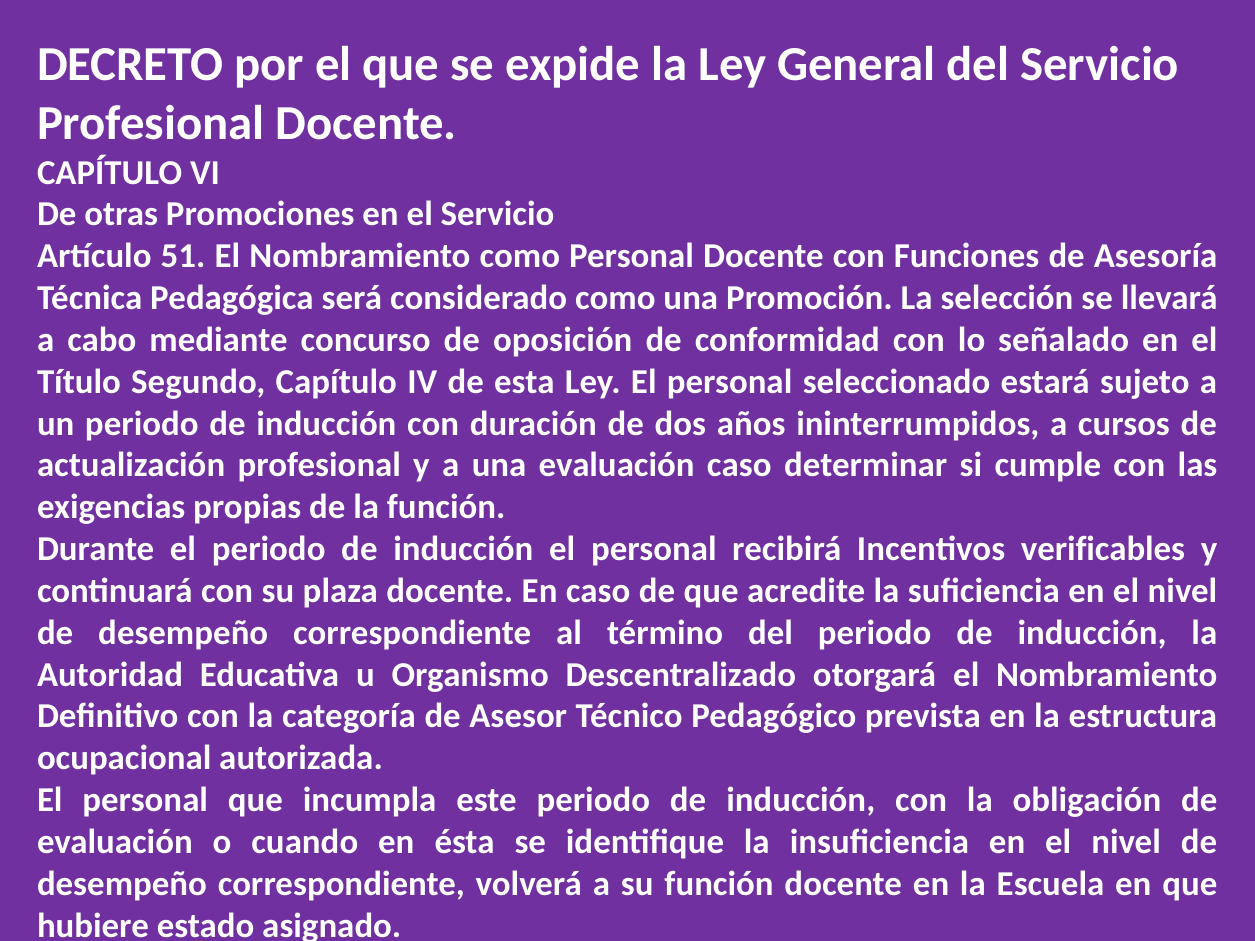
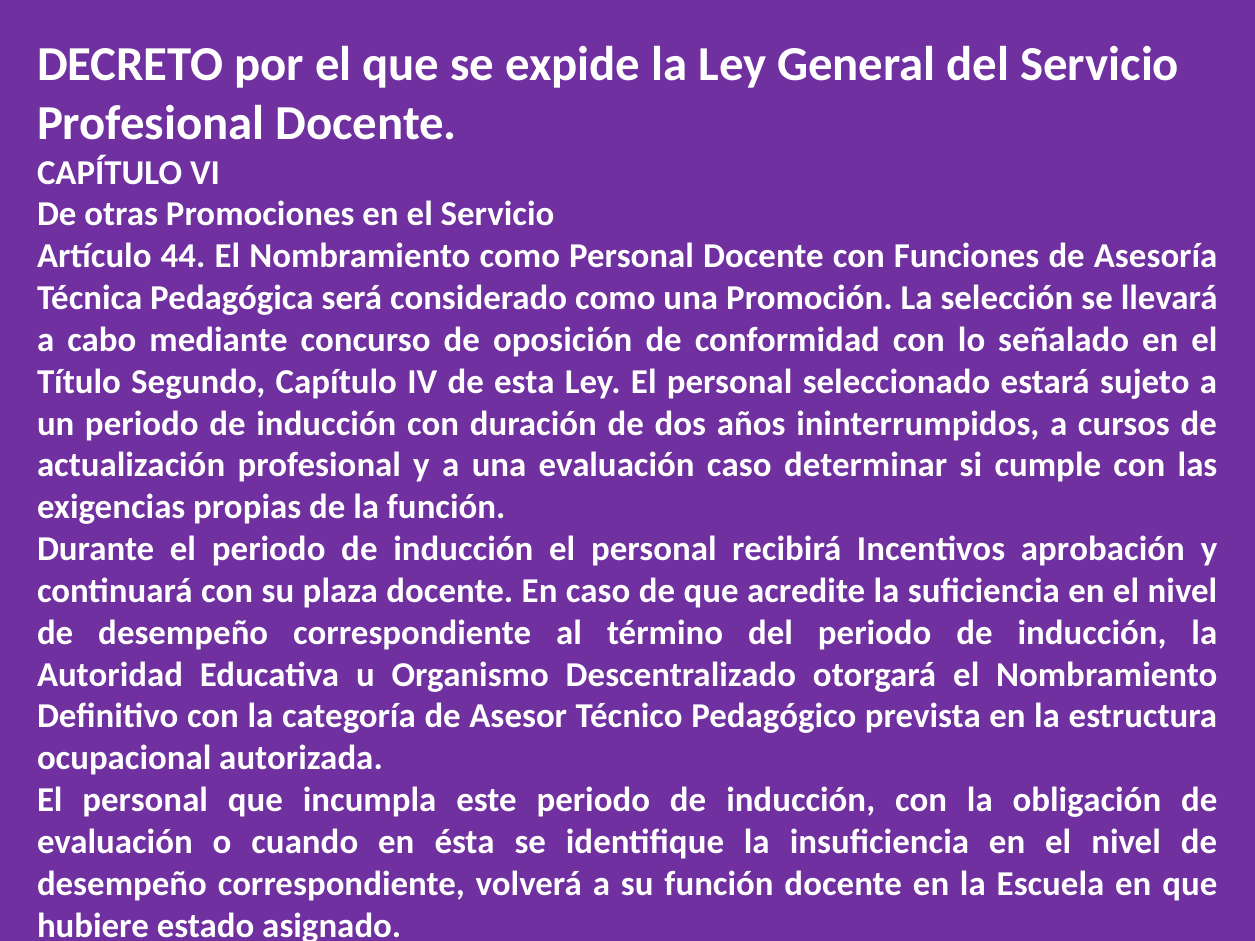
51: 51 -> 44
verificables: verificables -> aprobación
